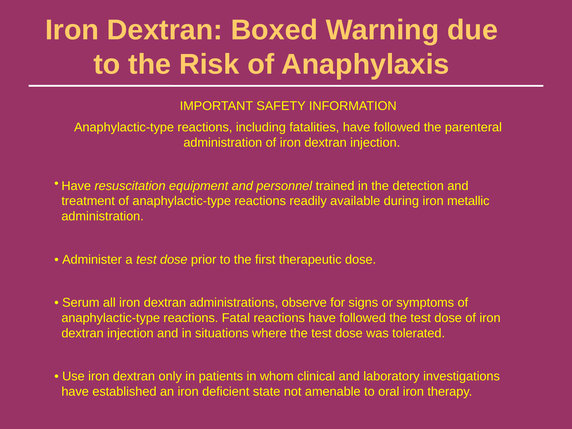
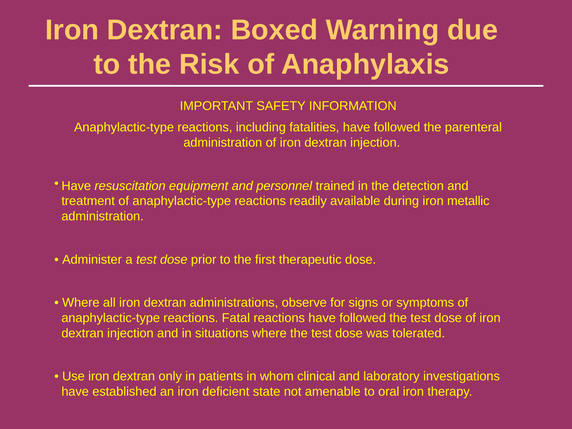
Serum at (81, 303): Serum -> Where
